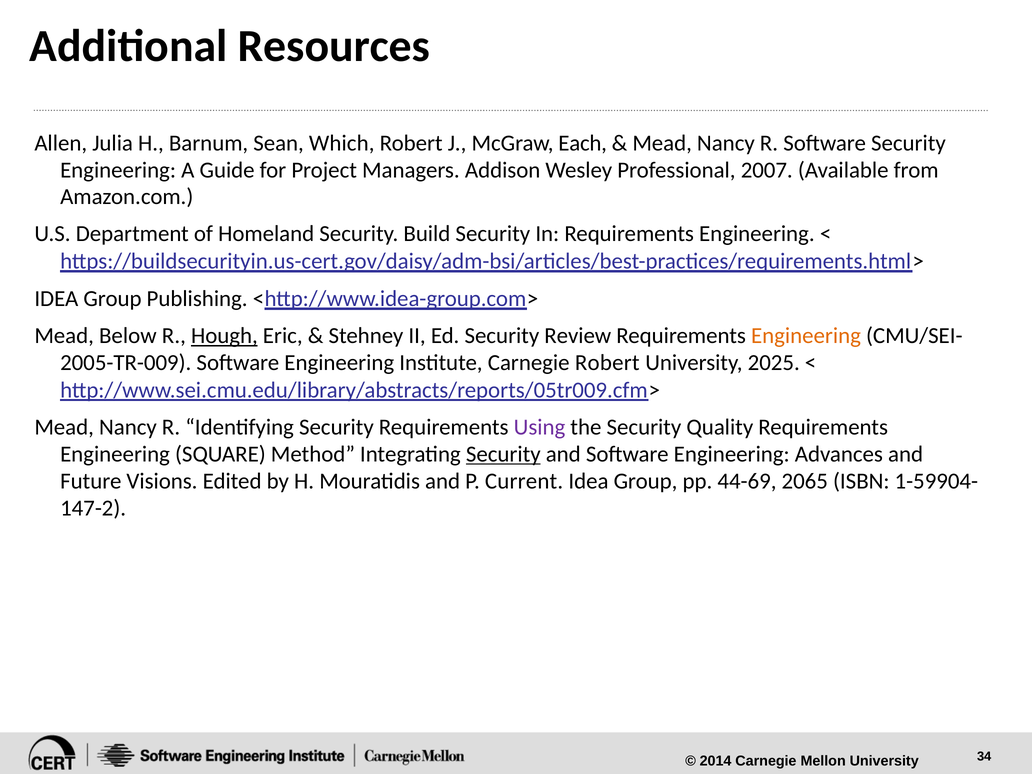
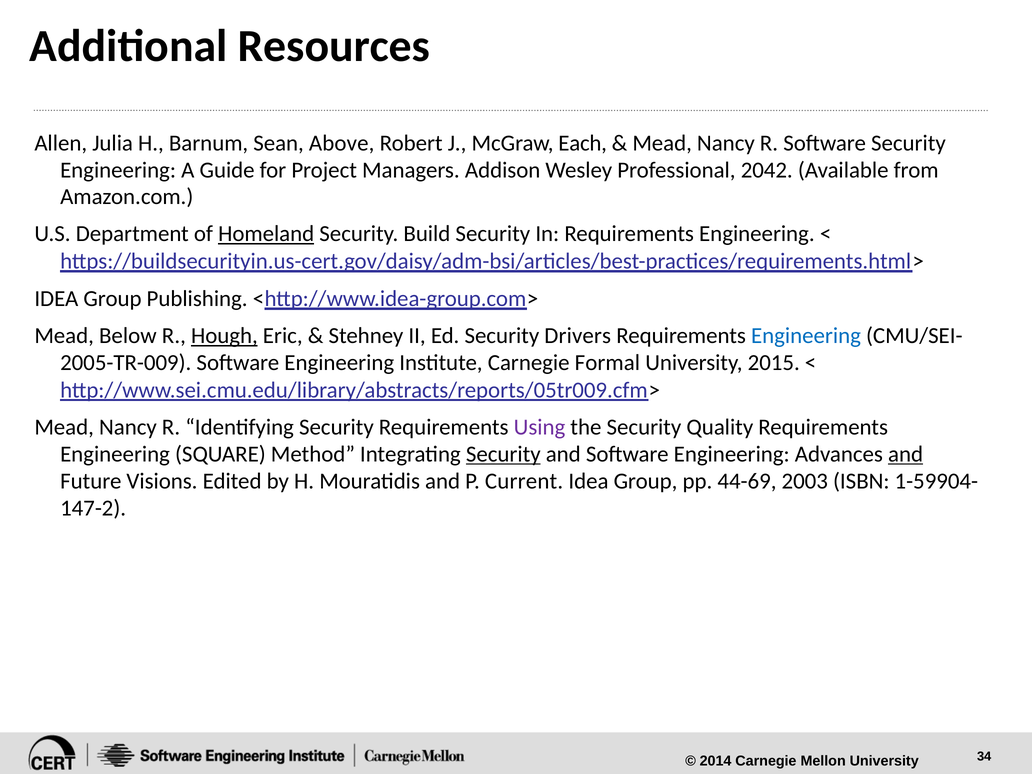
Which: Which -> Above
2007: 2007 -> 2042
Homeland underline: none -> present
Review: Review -> Drivers
Engineering at (806, 336) colour: orange -> blue
Carnegie Robert: Robert -> Formal
2025: 2025 -> 2015
and at (906, 454) underline: none -> present
2065: 2065 -> 2003
